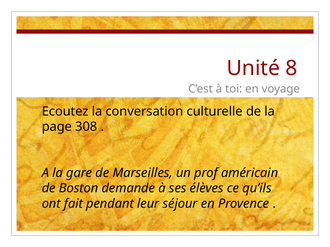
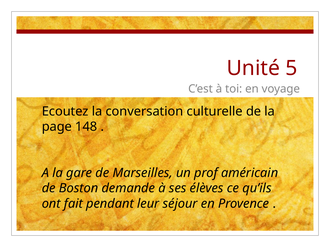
8: 8 -> 5
308: 308 -> 148
